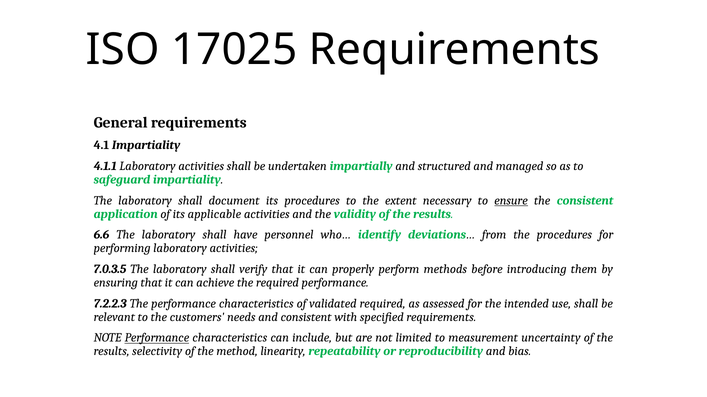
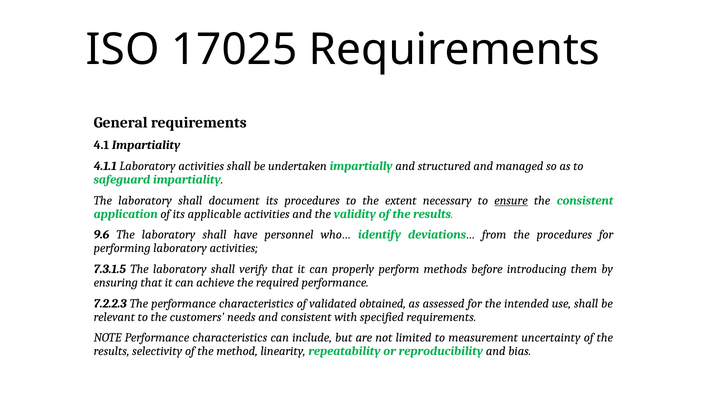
6.6: 6.6 -> 9.6
7.0.3.5: 7.0.3.5 -> 7.3.1.5
validated required: required -> obtained
Performance at (157, 338) underline: present -> none
